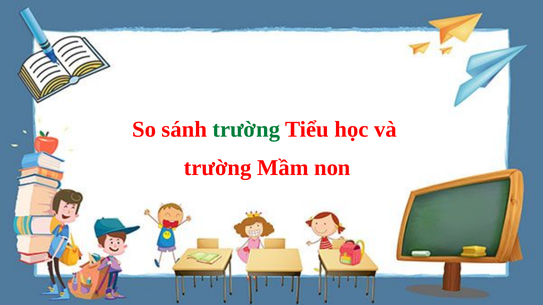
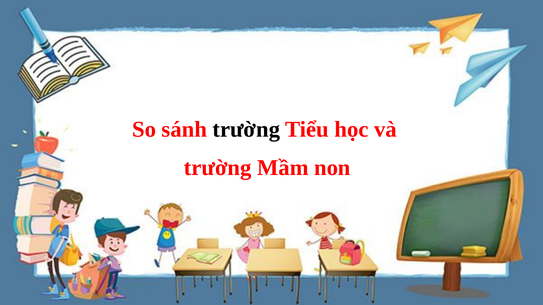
trường at (246, 129) colour: green -> black
